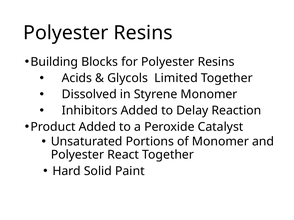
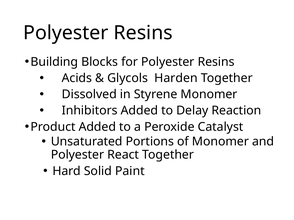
Limited: Limited -> Harden
